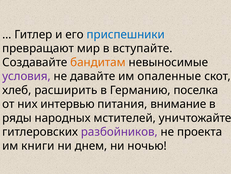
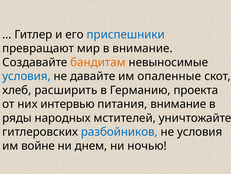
в вступайте: вступайте -> внимание
условия at (26, 76) colour: purple -> blue
поселка: поселка -> проекта
разбойников colour: purple -> blue
не проекта: проекта -> условия
книги: книги -> войне
